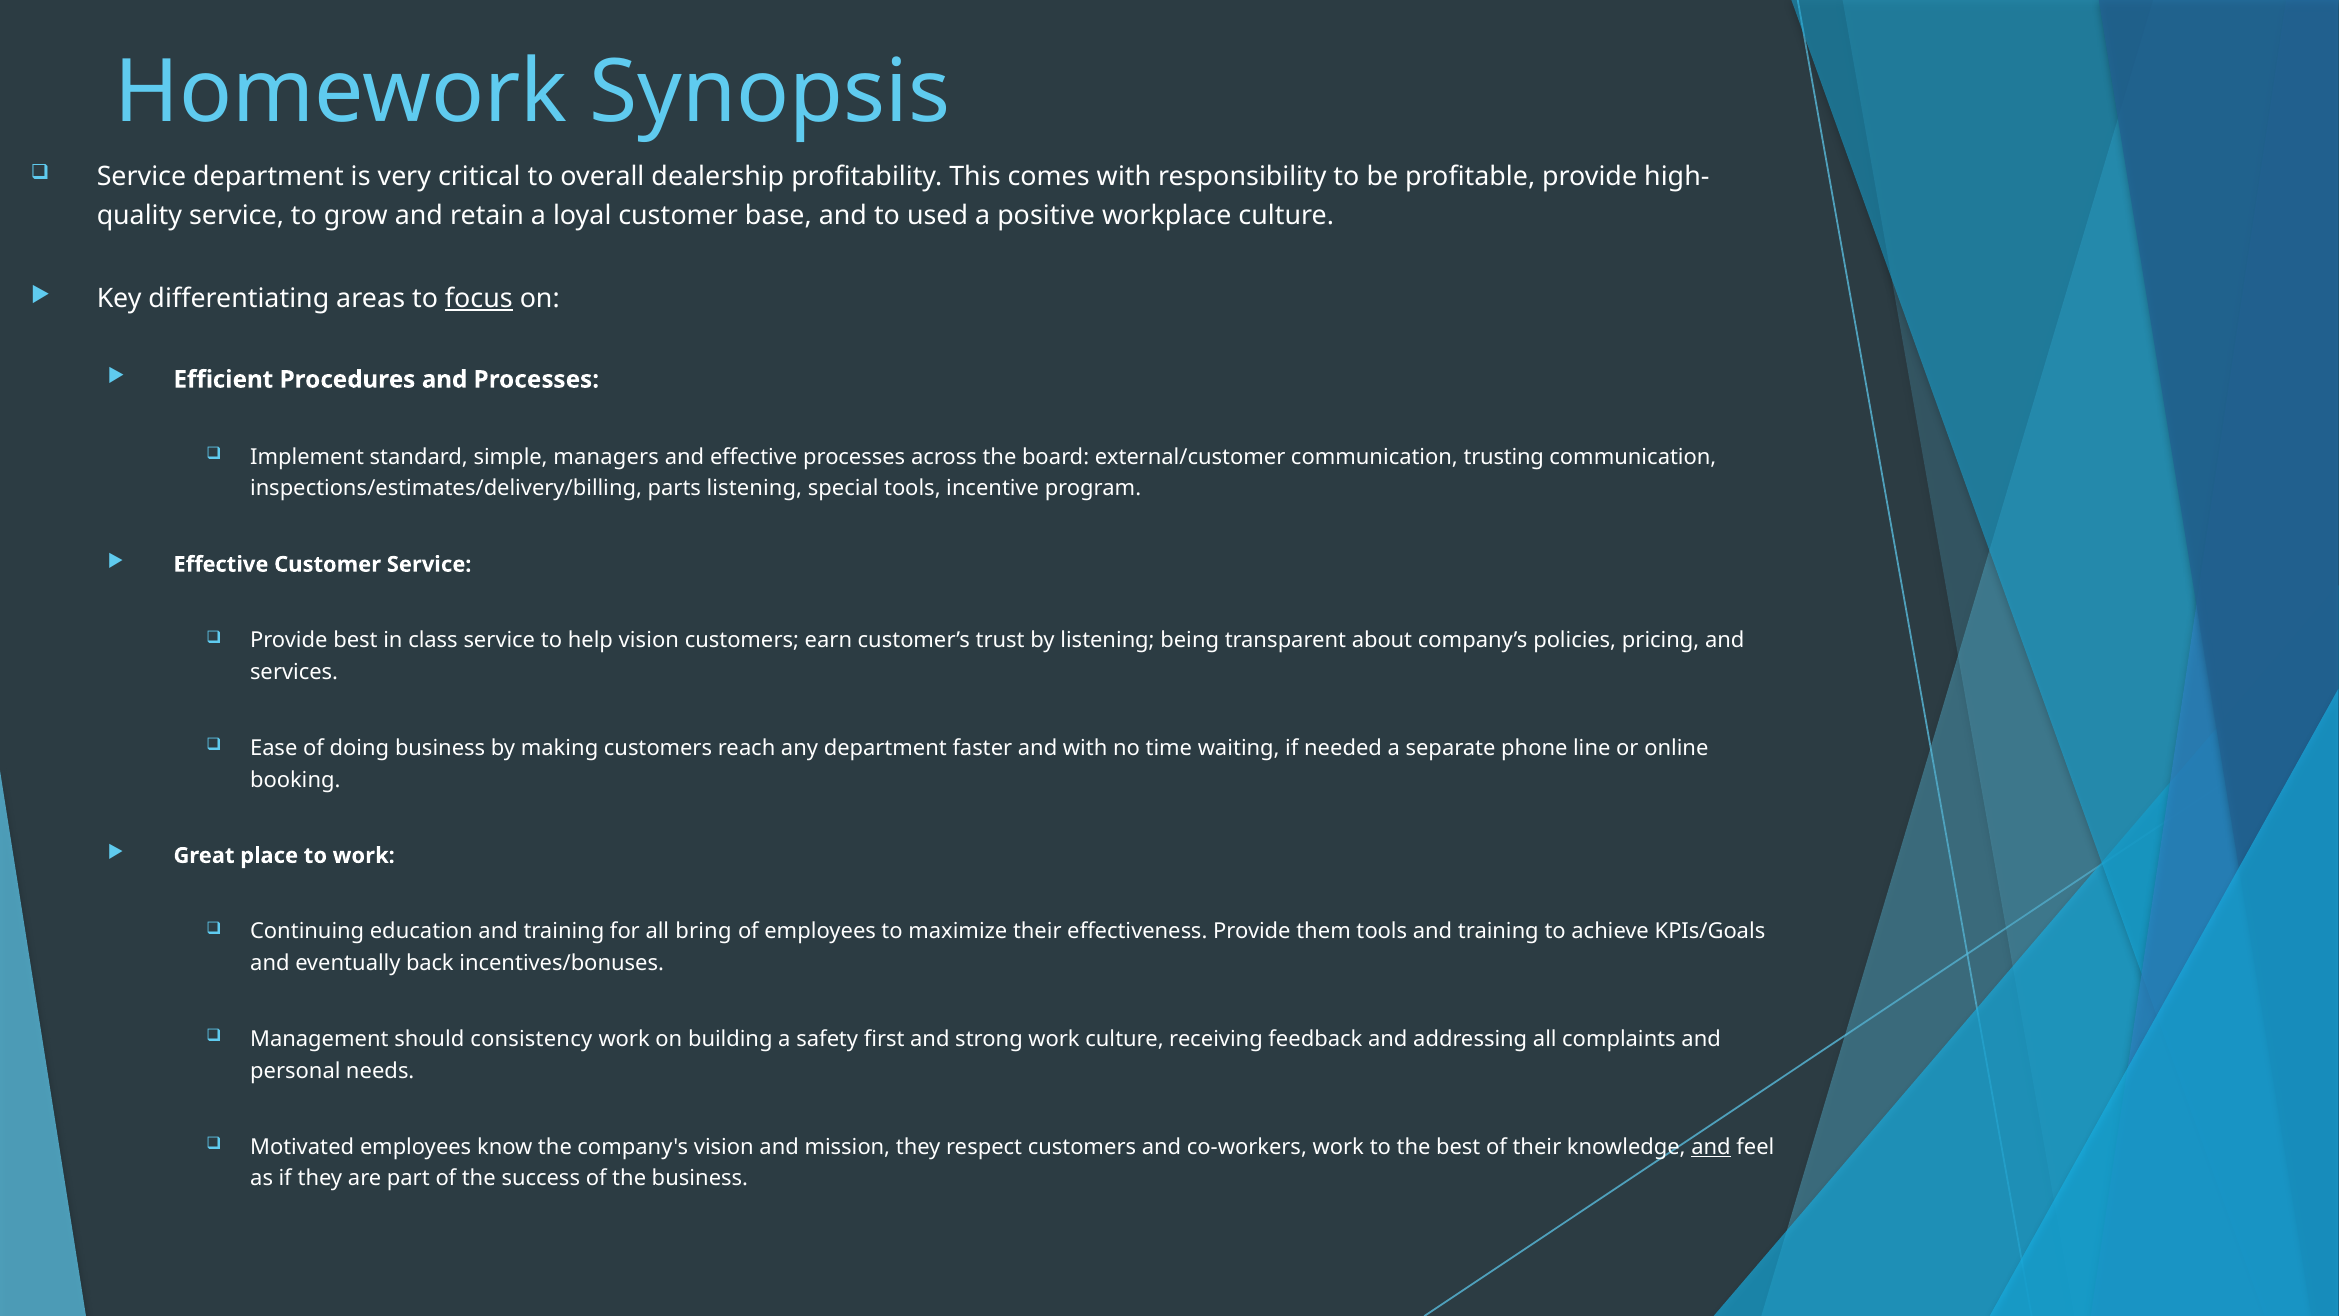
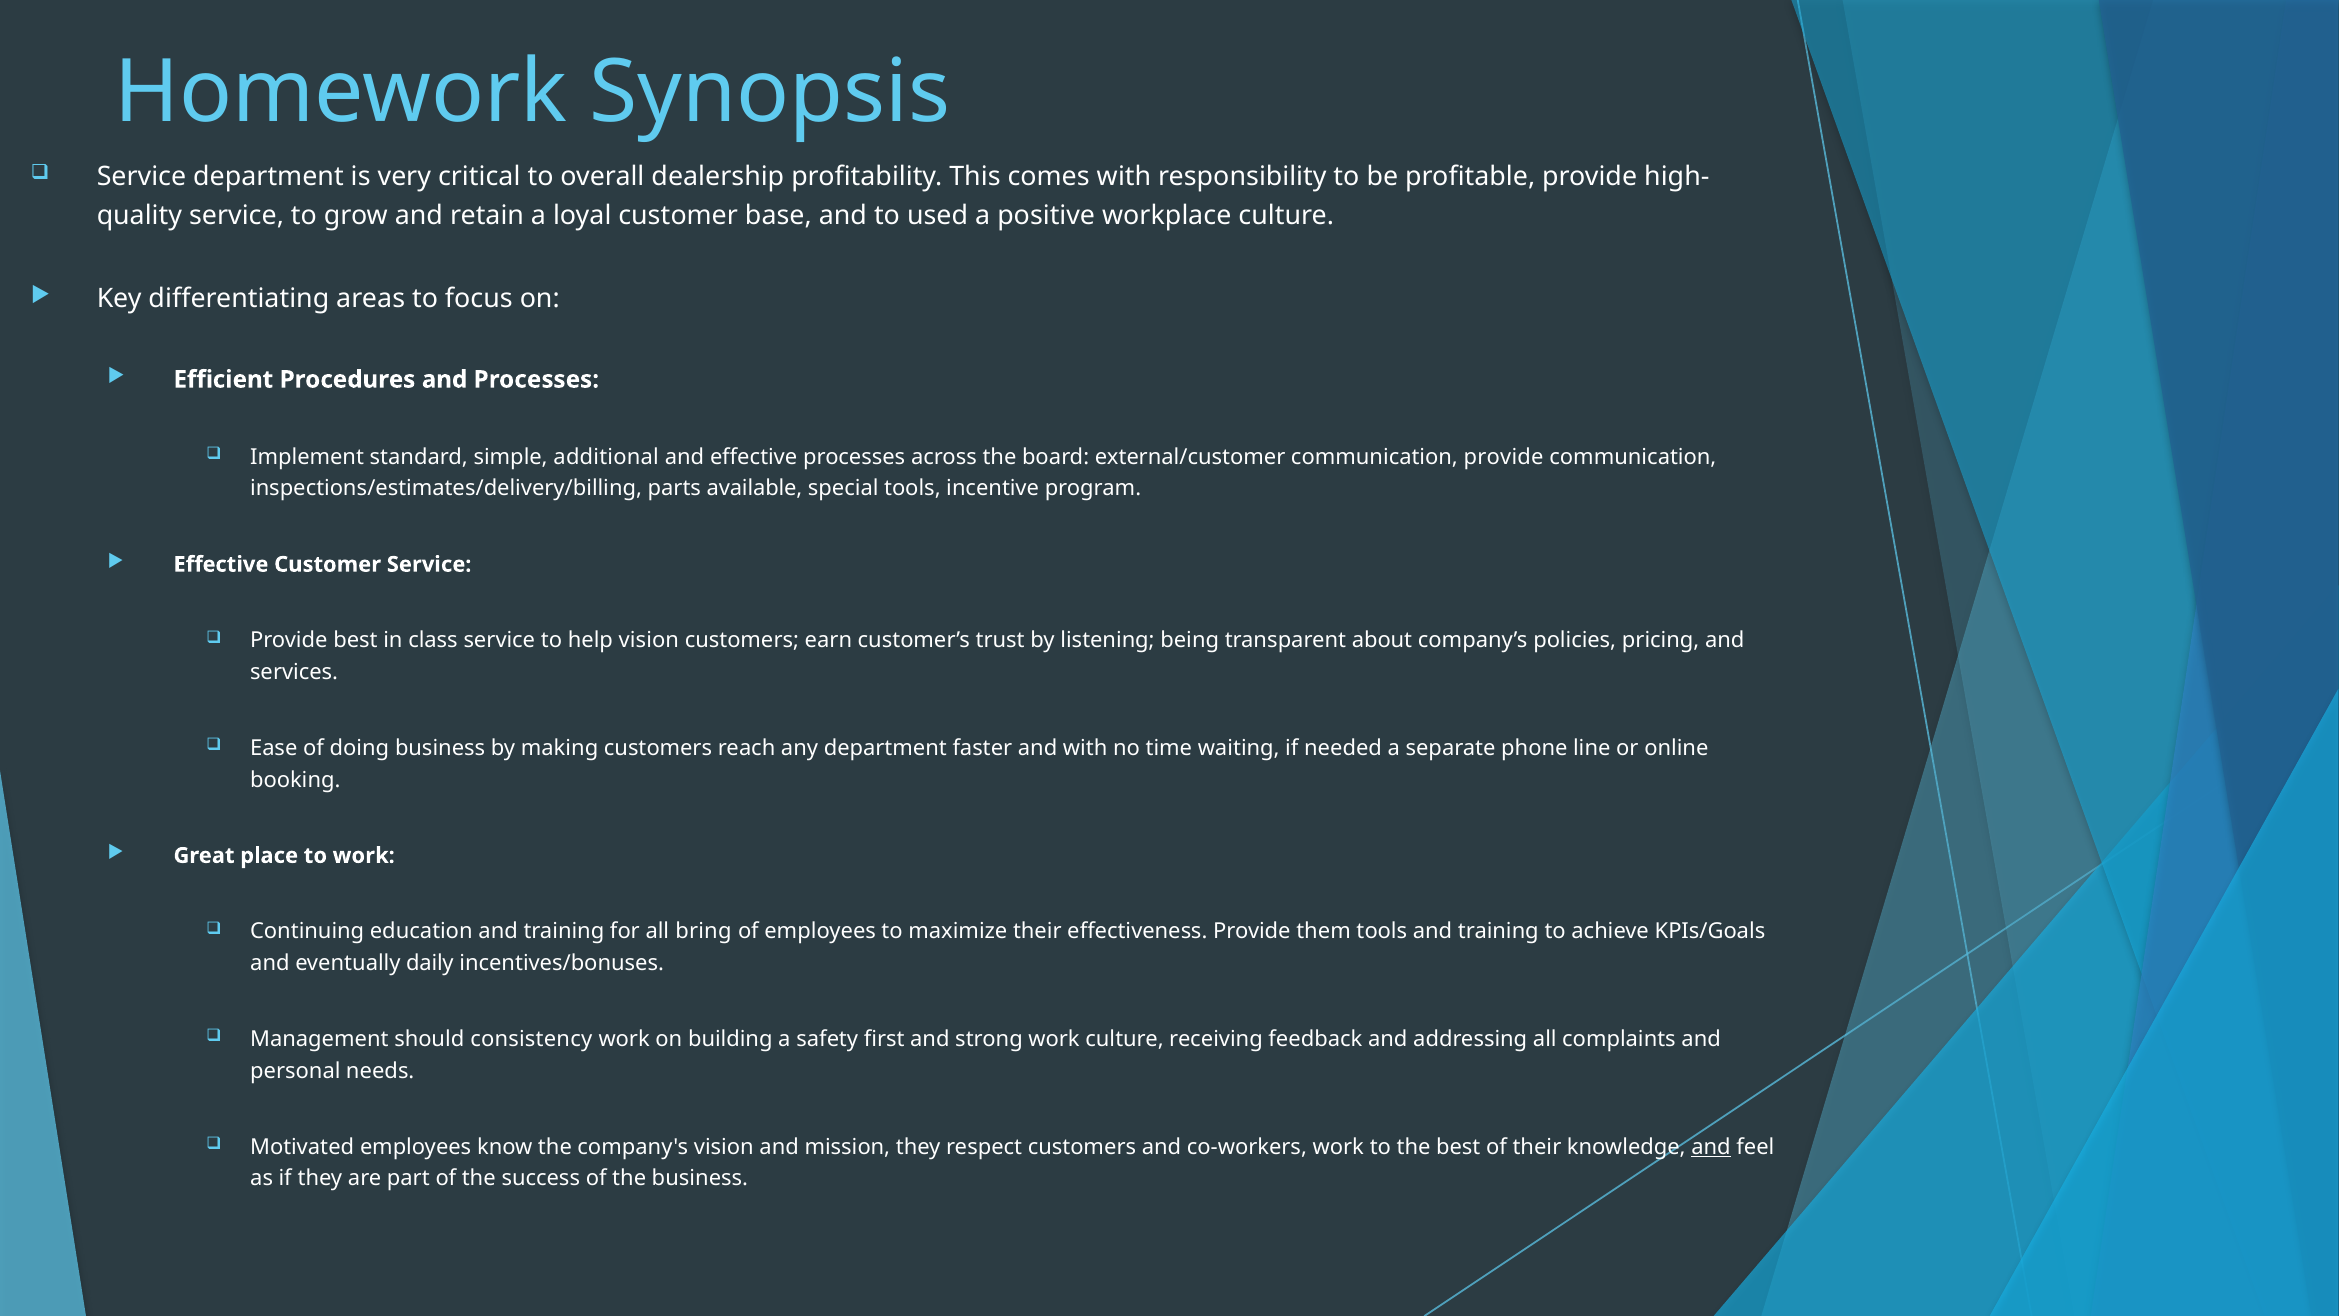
focus underline: present -> none
managers: managers -> additional
communication trusting: trusting -> provide
parts listening: listening -> available
back: back -> daily
